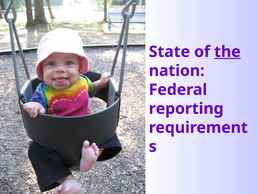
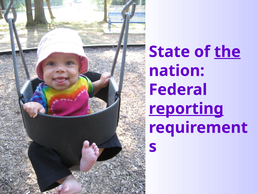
reporting underline: none -> present
